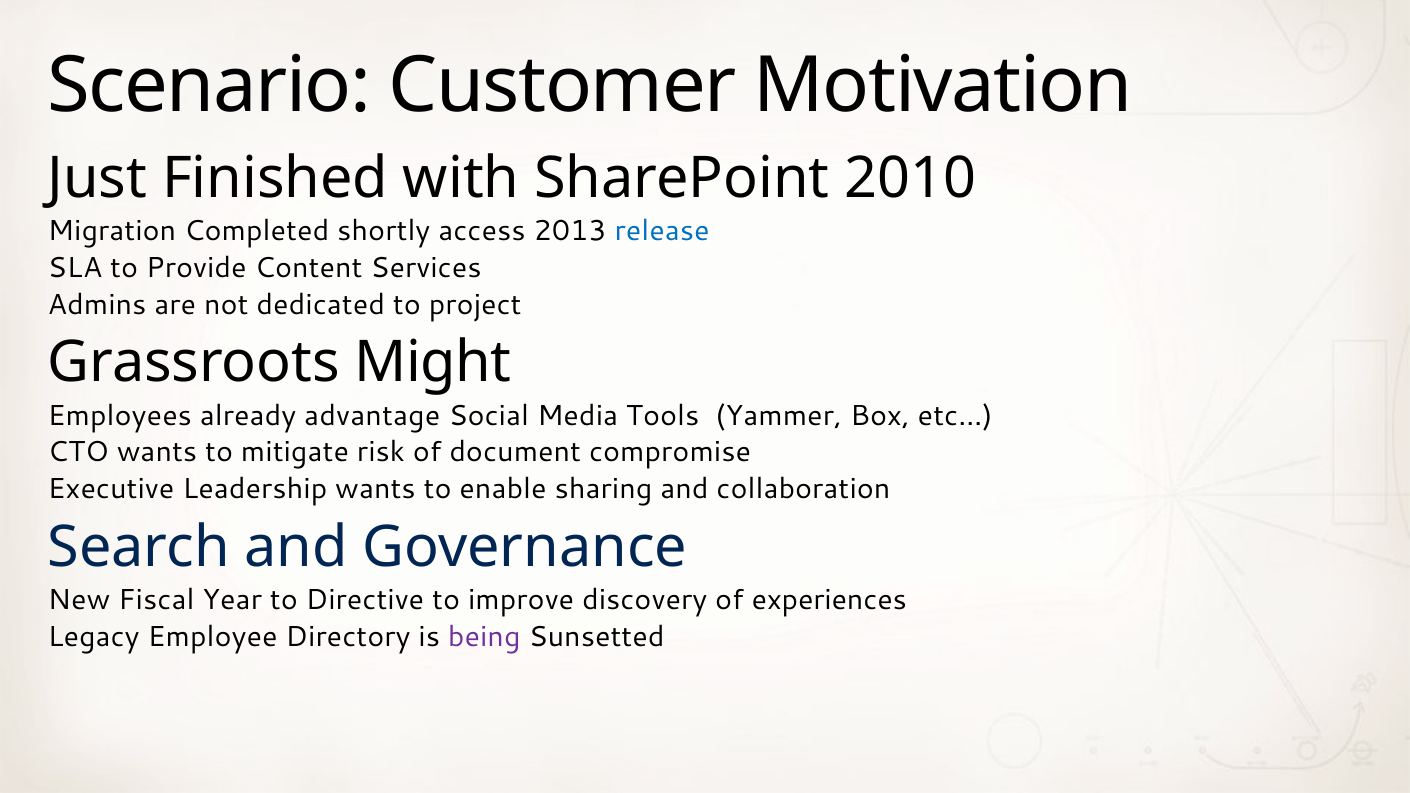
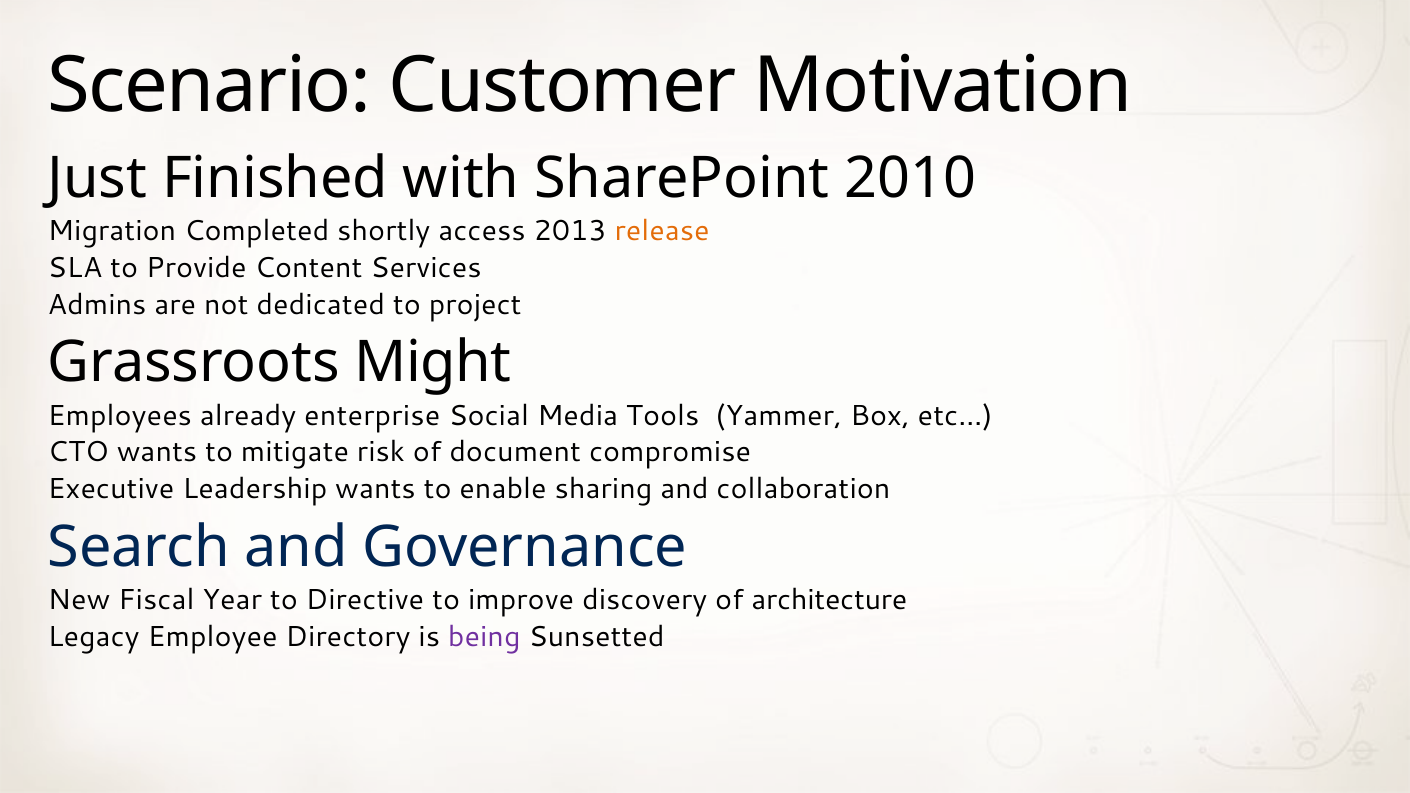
release colour: blue -> orange
advantage: advantage -> enterprise
experiences: experiences -> architecture
